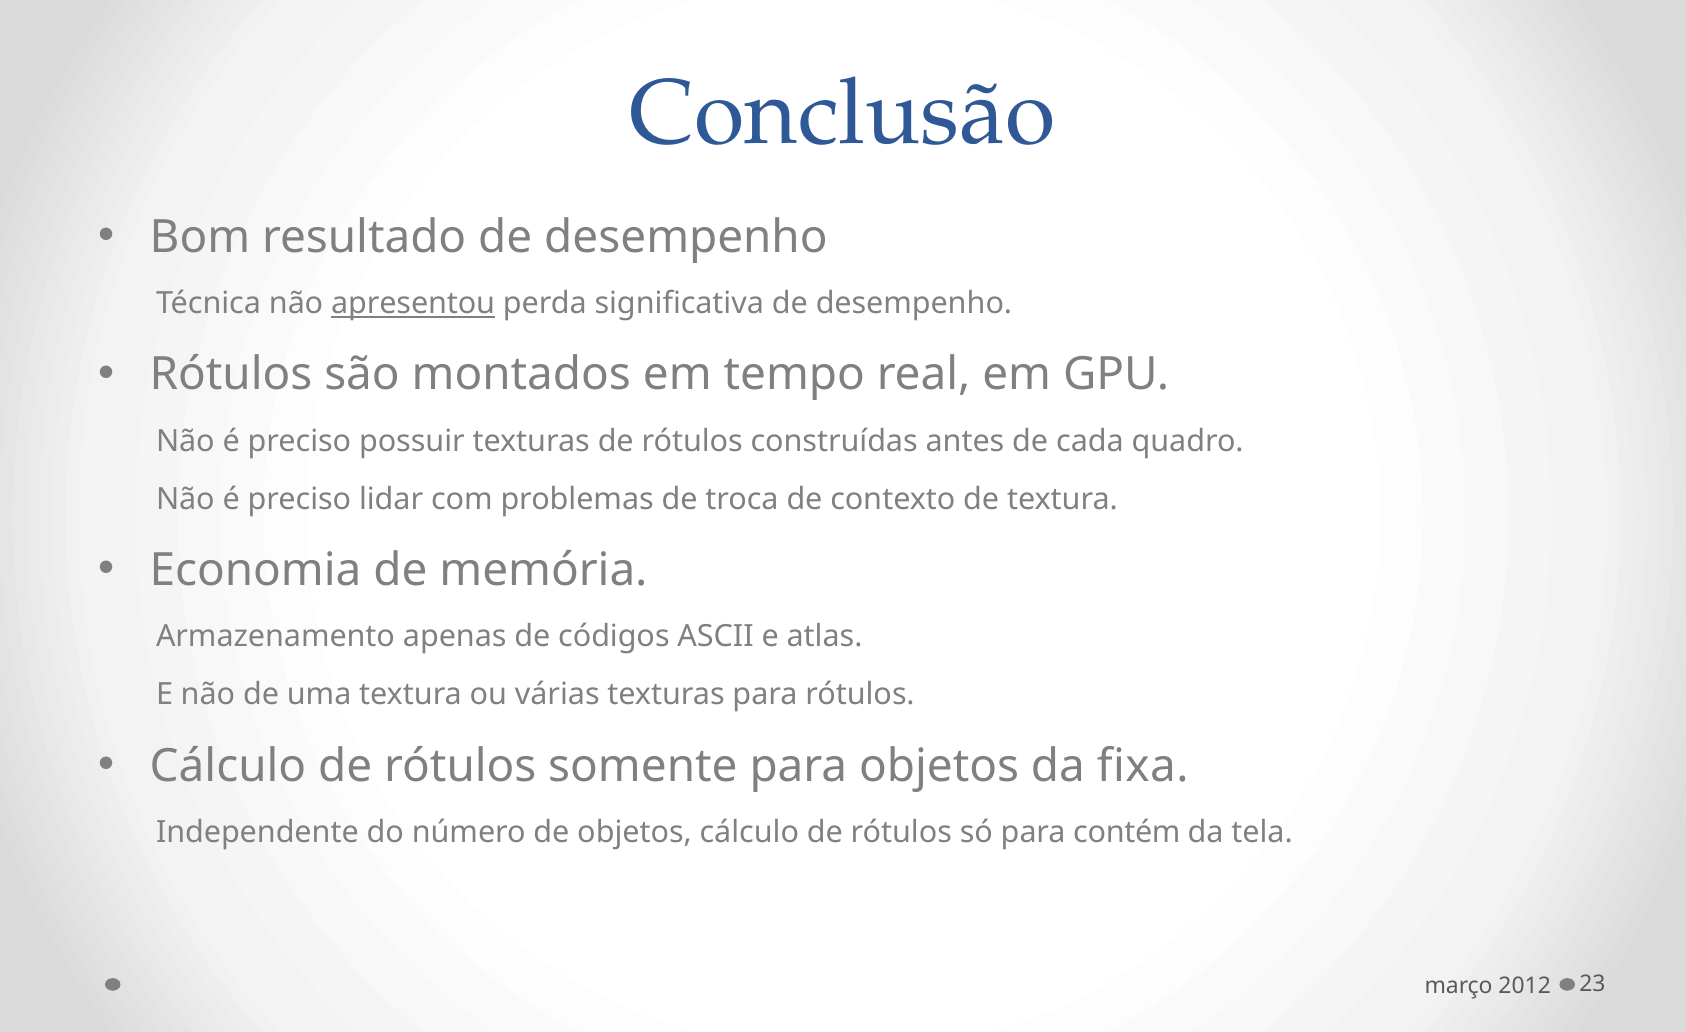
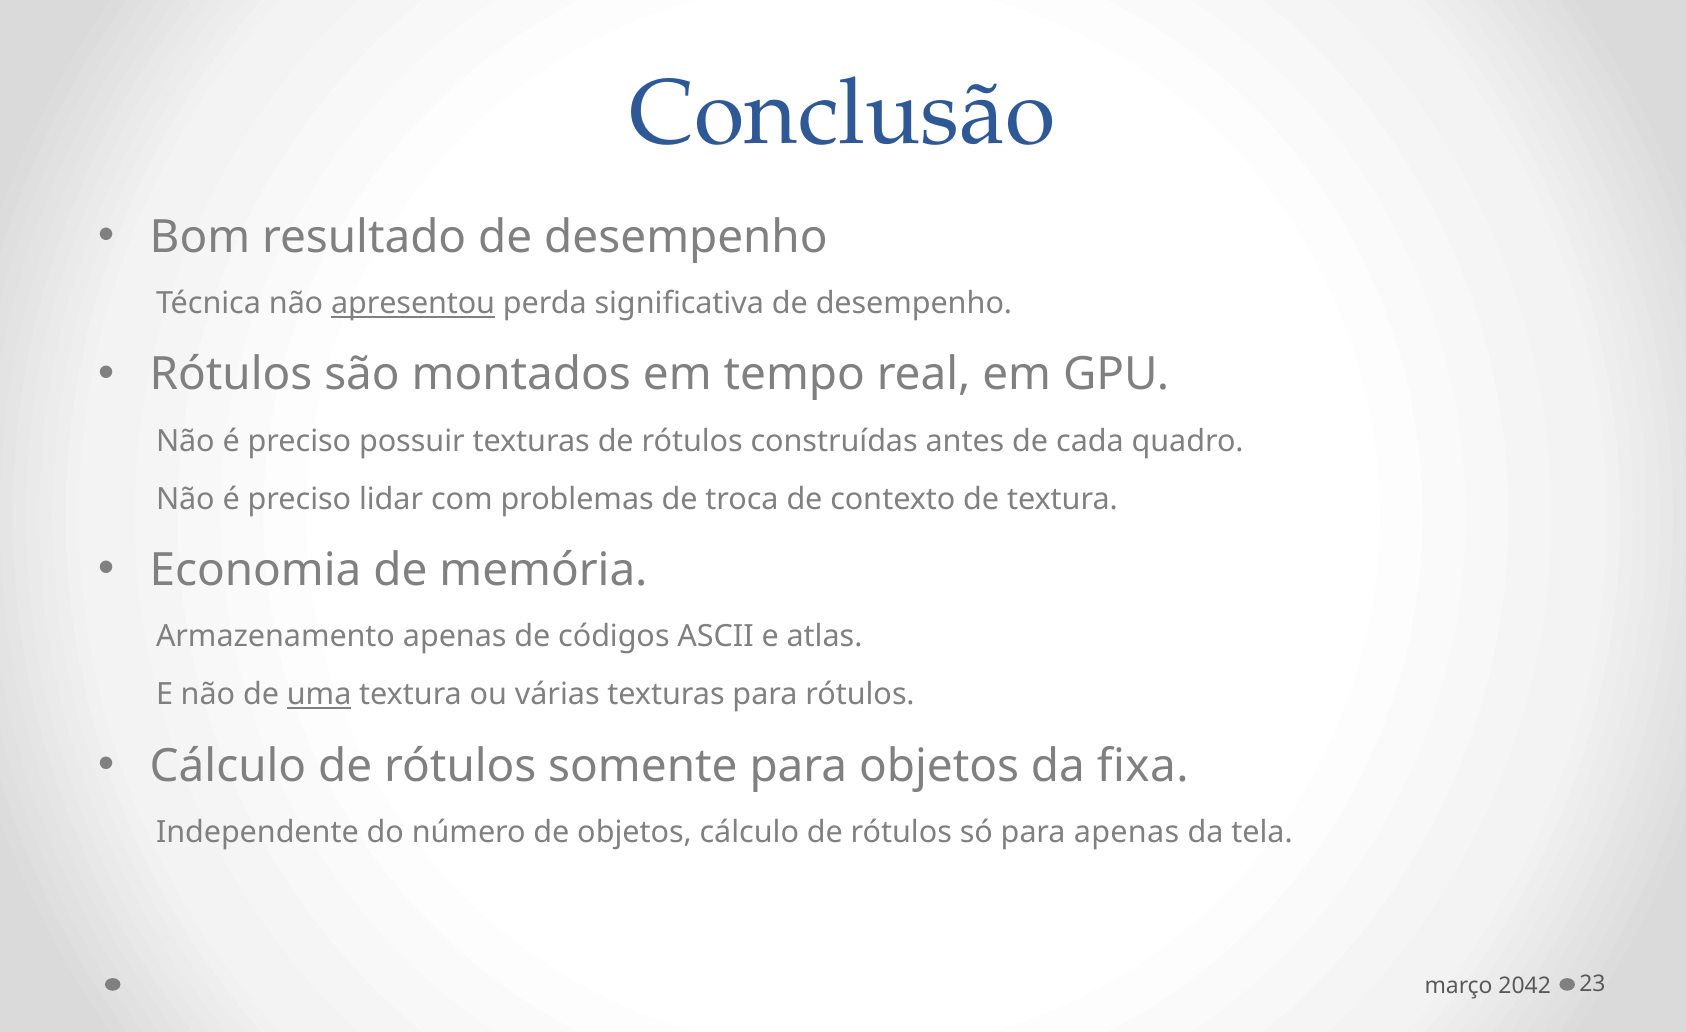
uma underline: none -> present
para contém: contém -> apenas
2012: 2012 -> 2042
